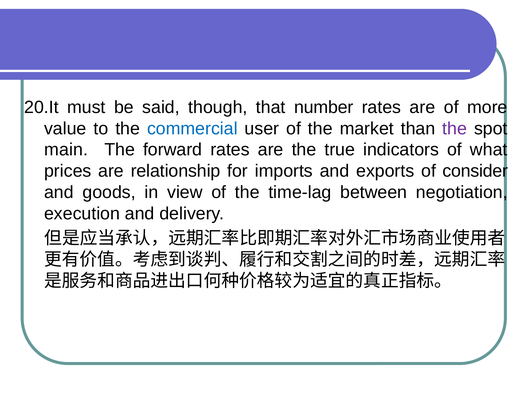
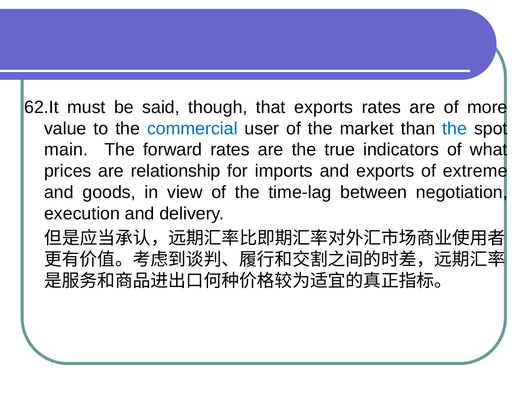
20.It: 20.It -> 62.It
that number: number -> exports
the at (455, 128) colour: purple -> blue
consider: consider -> extreme
